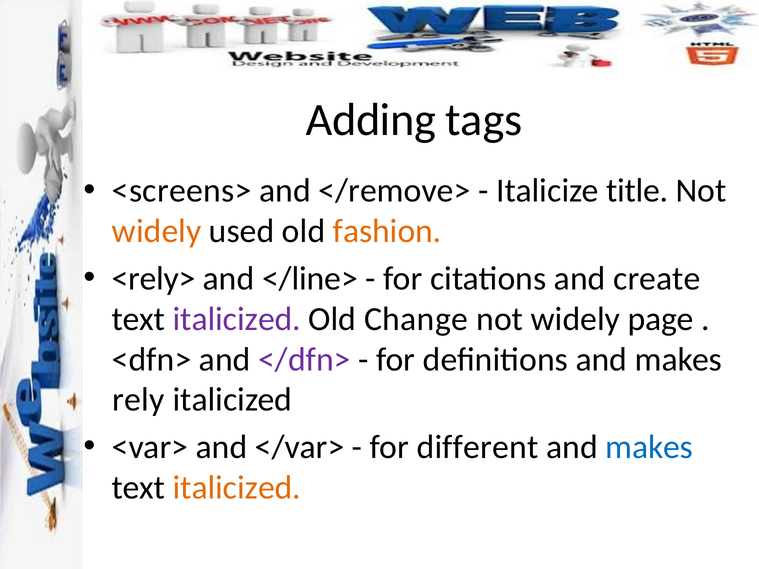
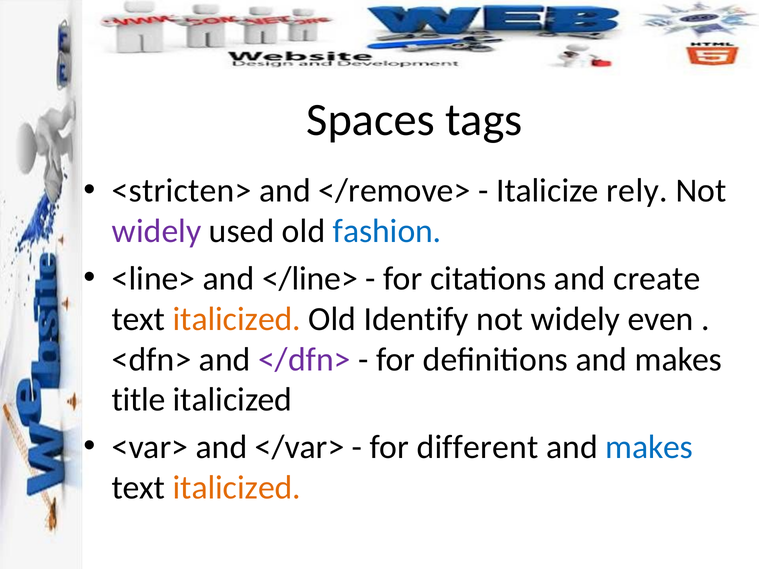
Adding: Adding -> Spaces
<screens>: <screens> -> <stricten>
title: title -> rely
widely at (157, 231) colour: orange -> purple
fashion colour: orange -> blue
<rely>: <rely> -> <line>
italicized at (237, 319) colour: purple -> orange
Change: Change -> Identify
page: page -> even
rely: rely -> title
